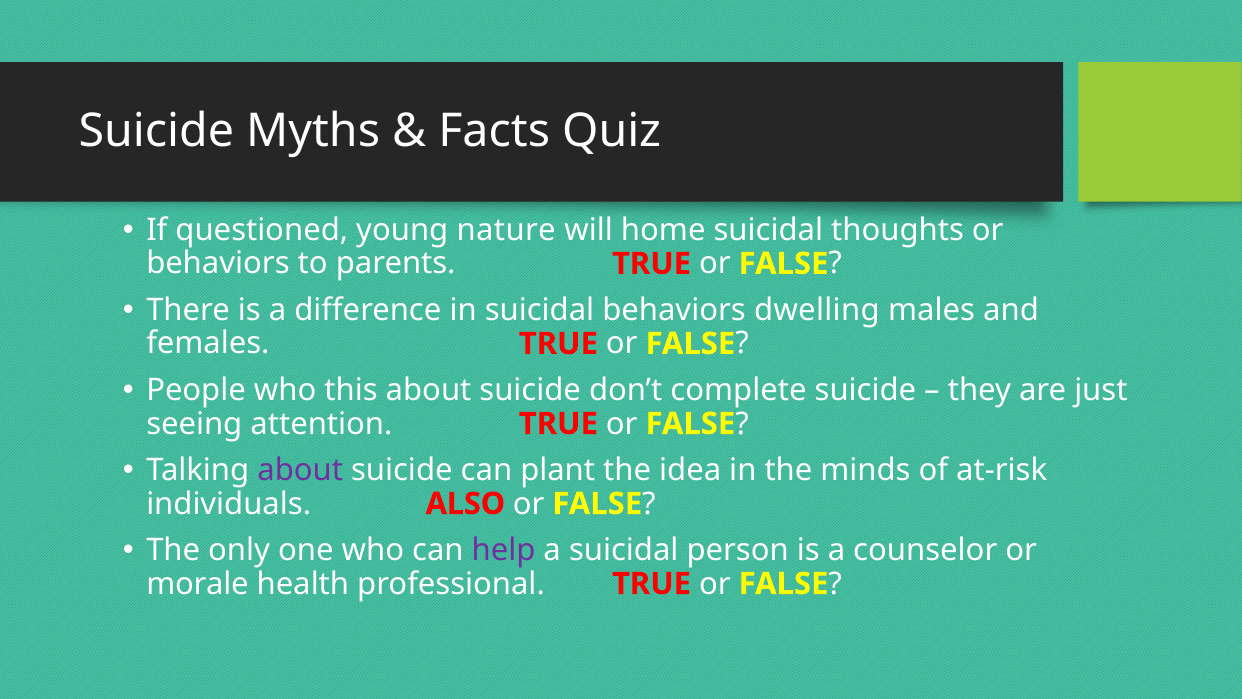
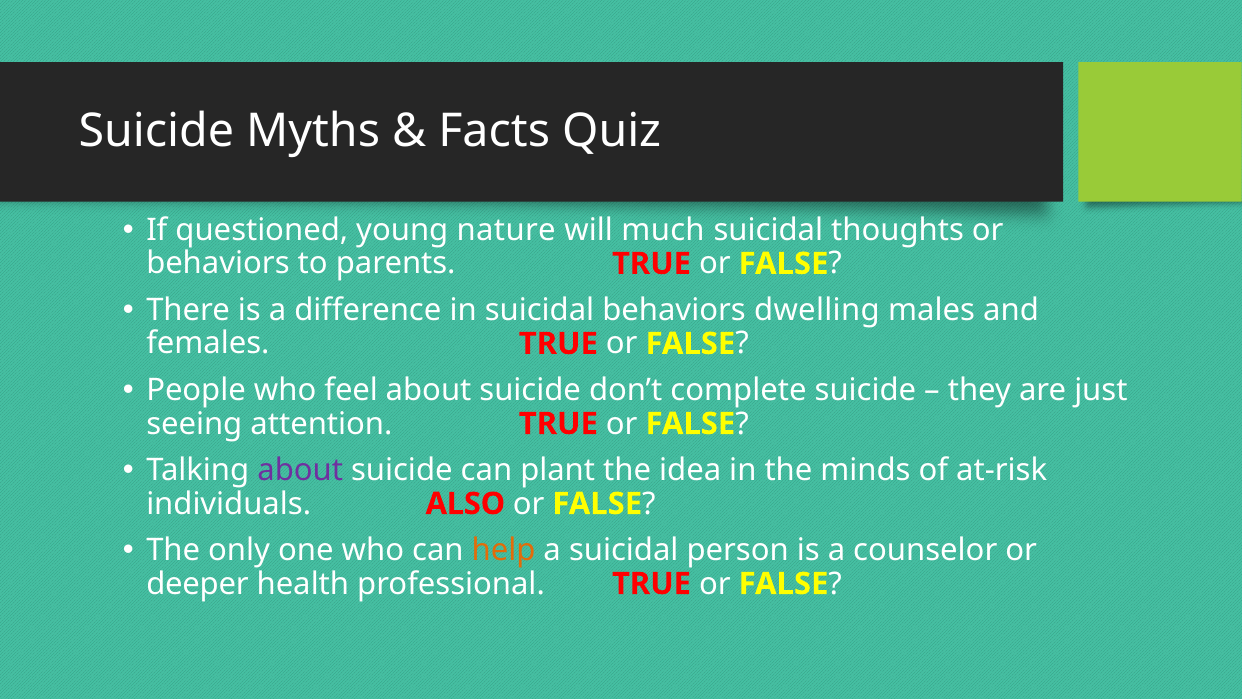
home: home -> much
this: this -> feel
help colour: purple -> orange
morale: morale -> deeper
